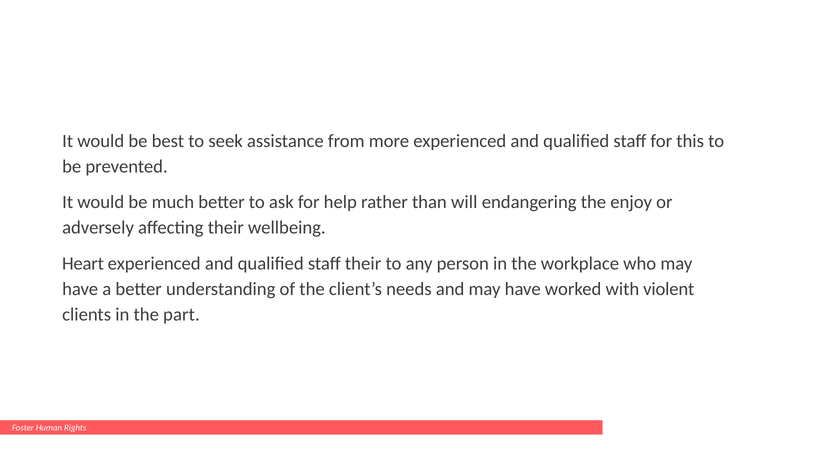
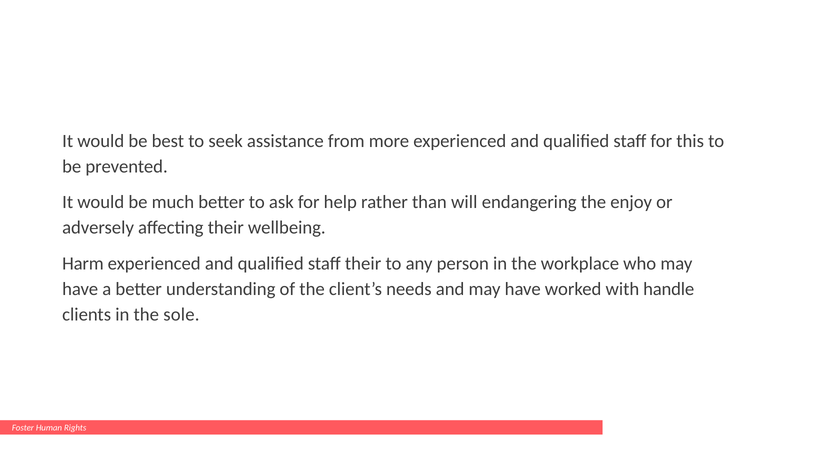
Heart: Heart -> Harm
violent: violent -> handle
part: part -> sole
